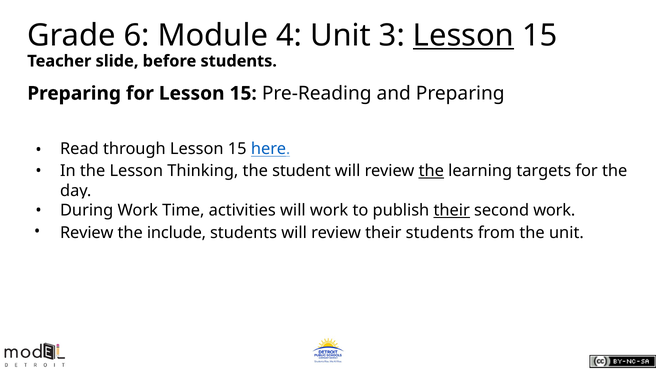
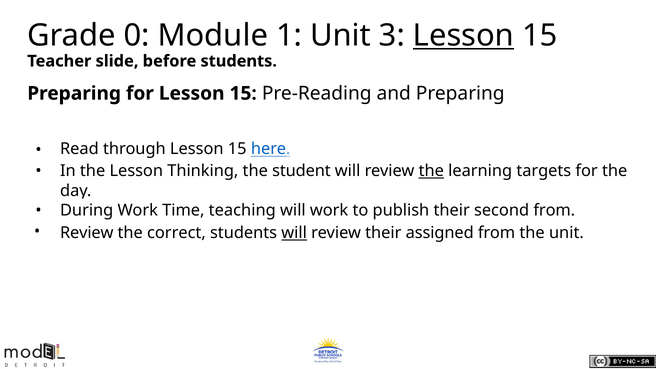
6: 6 -> 0
4: 4 -> 1
activities: activities -> teaching
their at (452, 210) underline: present -> none
second work: work -> from
include: include -> correct
will at (294, 233) underline: none -> present
their students: students -> assigned
